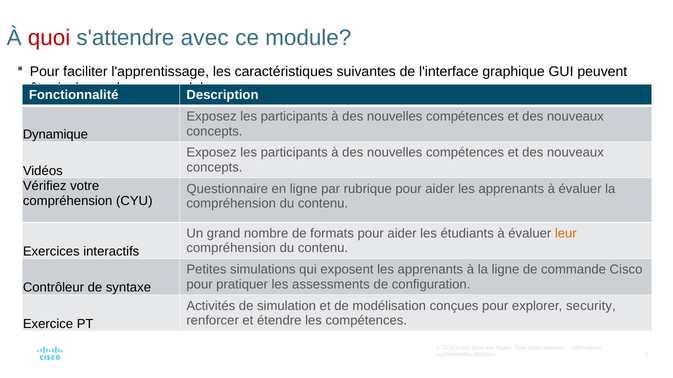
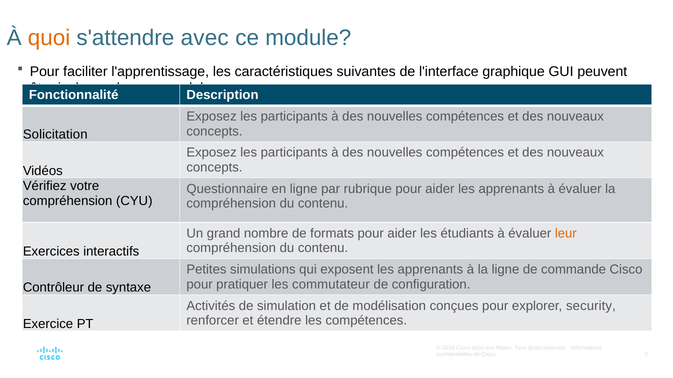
quoi colour: red -> orange
Dynamique: Dynamique -> Solicitation
assessments: assessments -> commutateur
